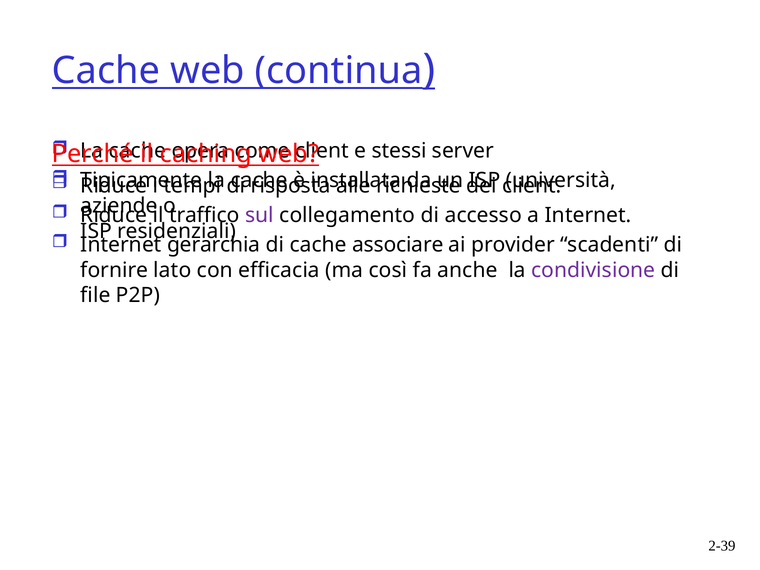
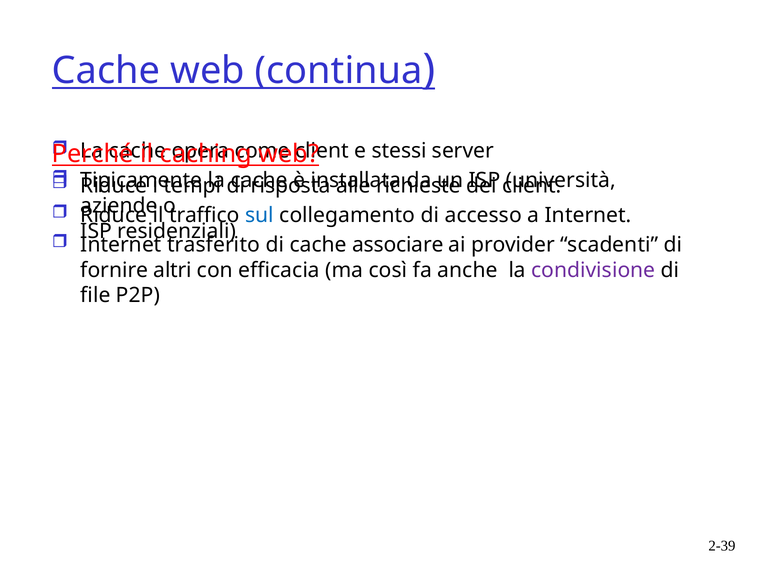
sul colour: purple -> blue
gerarchia: gerarchia -> trasferito
lato: lato -> altri
